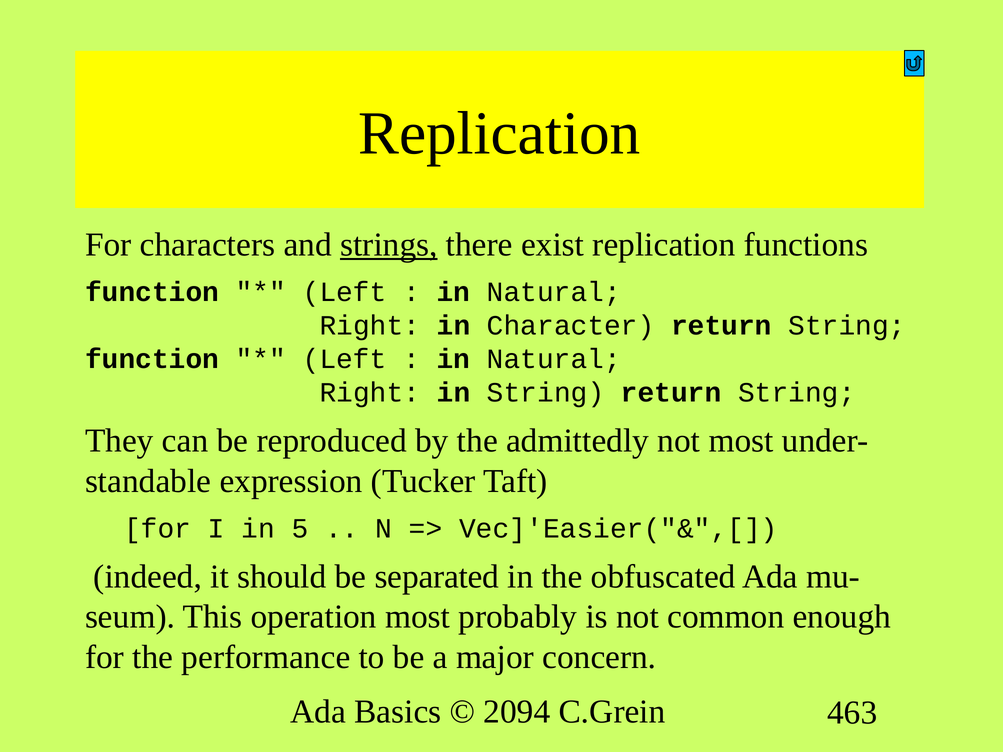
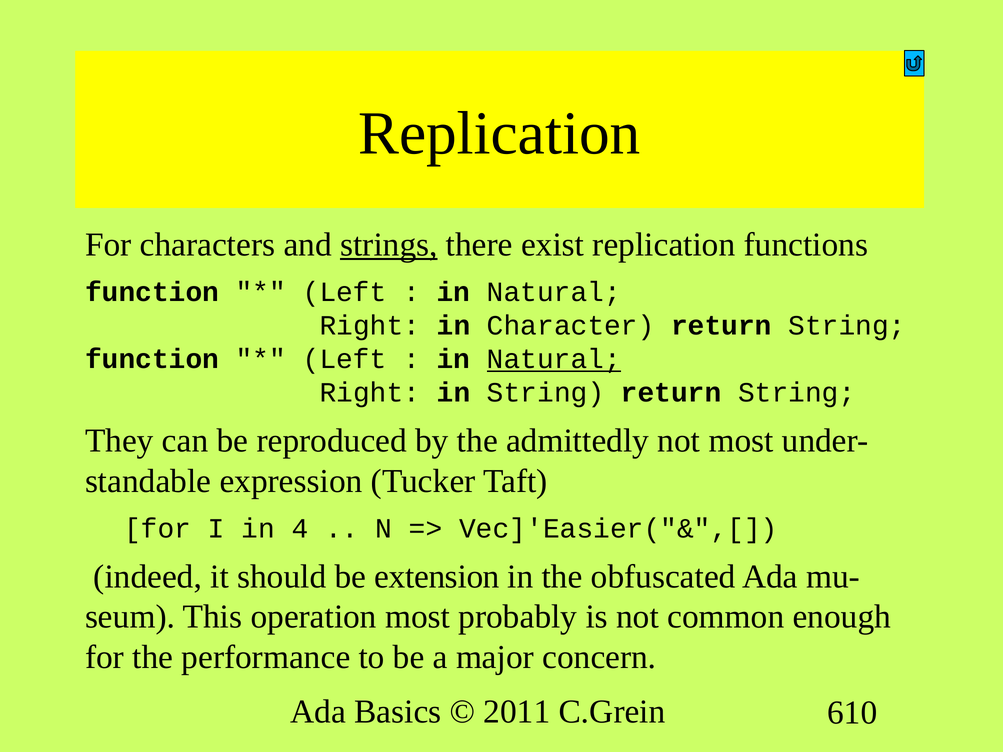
Natural at (554, 359) underline: none -> present
5: 5 -> 4
separated: separated -> extension
2094: 2094 -> 2011
463: 463 -> 610
